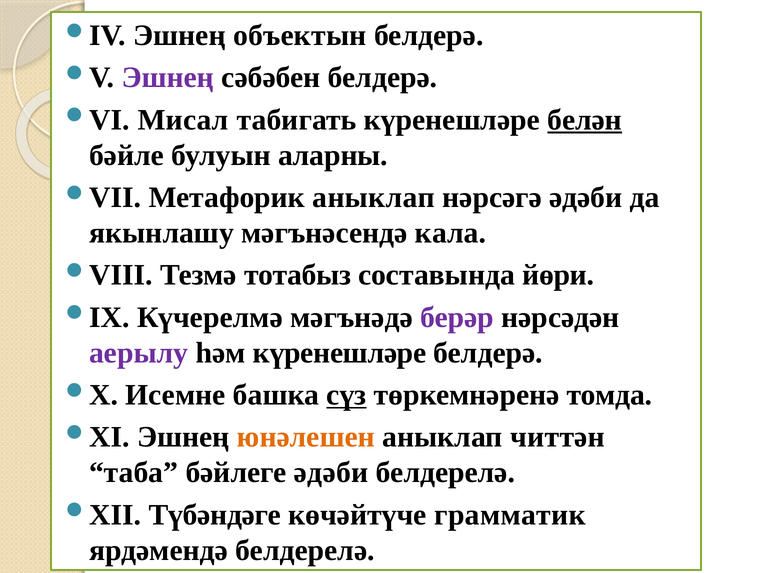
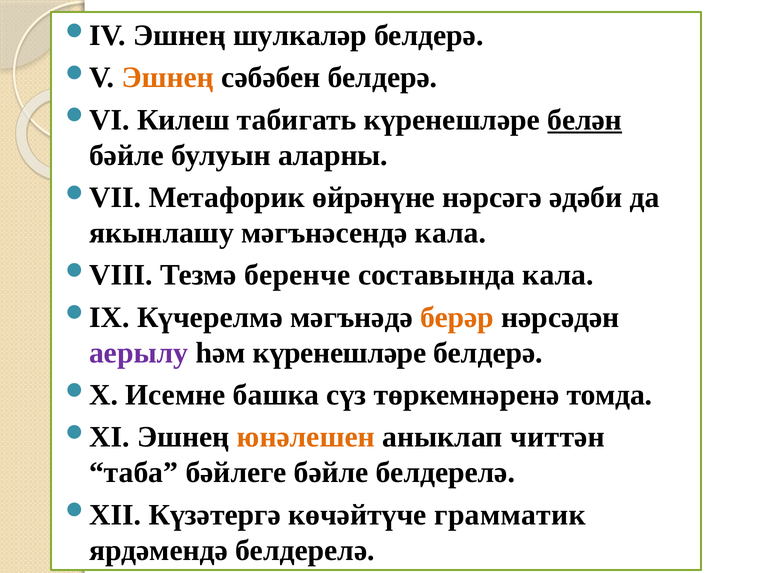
объектын: объектын -> шулкаләр
Эшнең at (168, 78) colour: purple -> orange
Мисал: Мисал -> Килеш
Метафорик аныклап: аныклап -> өйрәнүне
тотабыз: тотабыз -> беренче
составында йөри: йөри -> кала
берәр colour: purple -> orange
сүз underline: present -> none
бәйлеге әдәби: әдәби -> бәйле
Түбәндәге: Түбәндәге -> Күзәтергә
